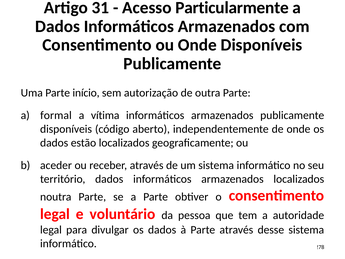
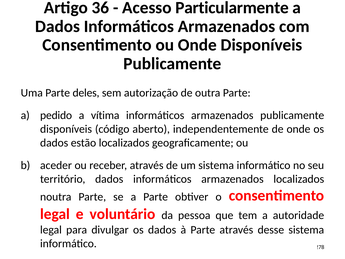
31: 31 -> 36
início: início -> deles
formal: formal -> pedido
